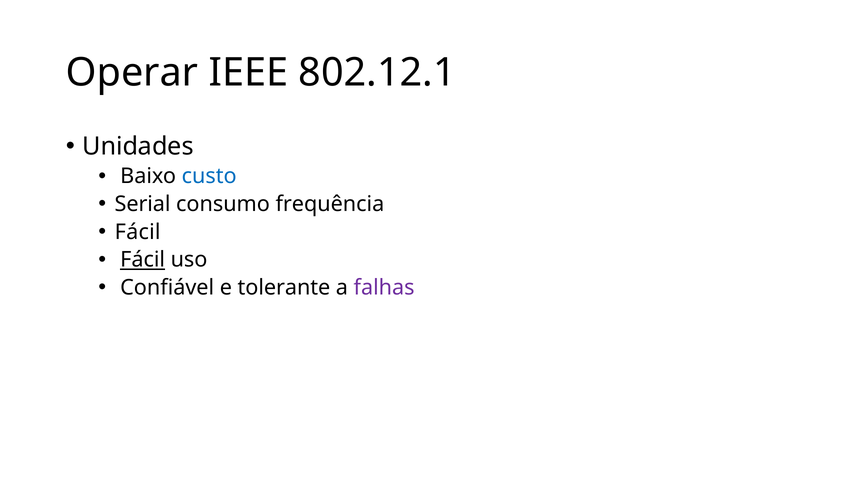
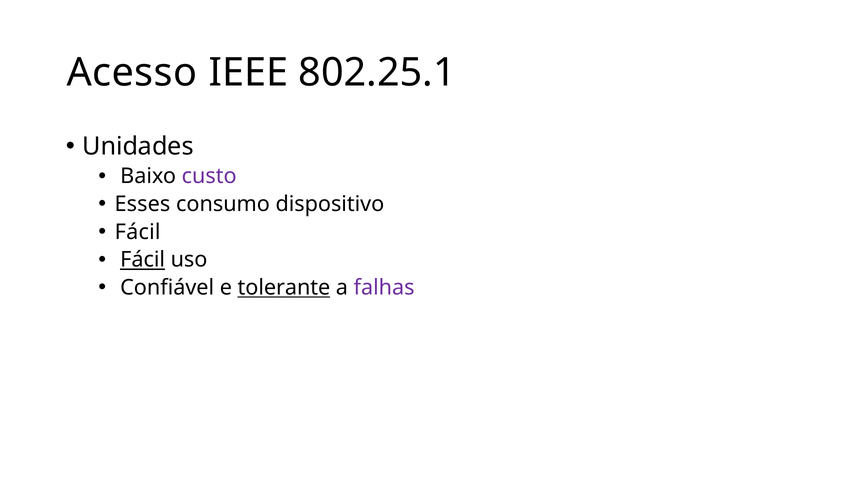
Operar: Operar -> Acesso
802.12.1: 802.12.1 -> 802.25.1
custo colour: blue -> purple
Serial: Serial -> Esses
frequência: frequência -> dispositivo
tolerante underline: none -> present
